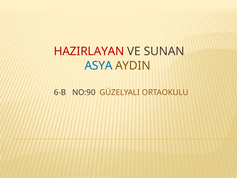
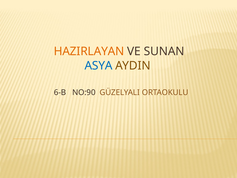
HAZIRLAYAN colour: red -> orange
